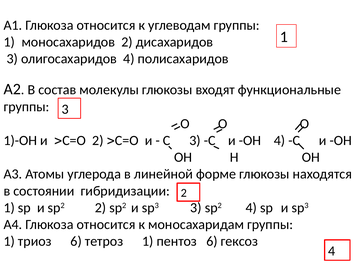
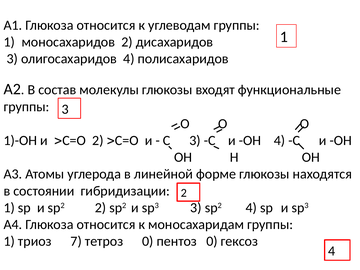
триоз 6: 6 -> 7
тетроз 1: 1 -> 0
пентоз 6: 6 -> 0
